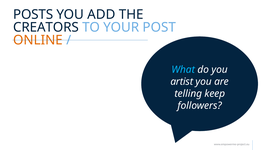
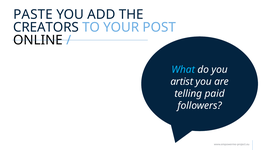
POSTS: POSTS -> PASTE
ONLINE colour: orange -> black
keep: keep -> paid
